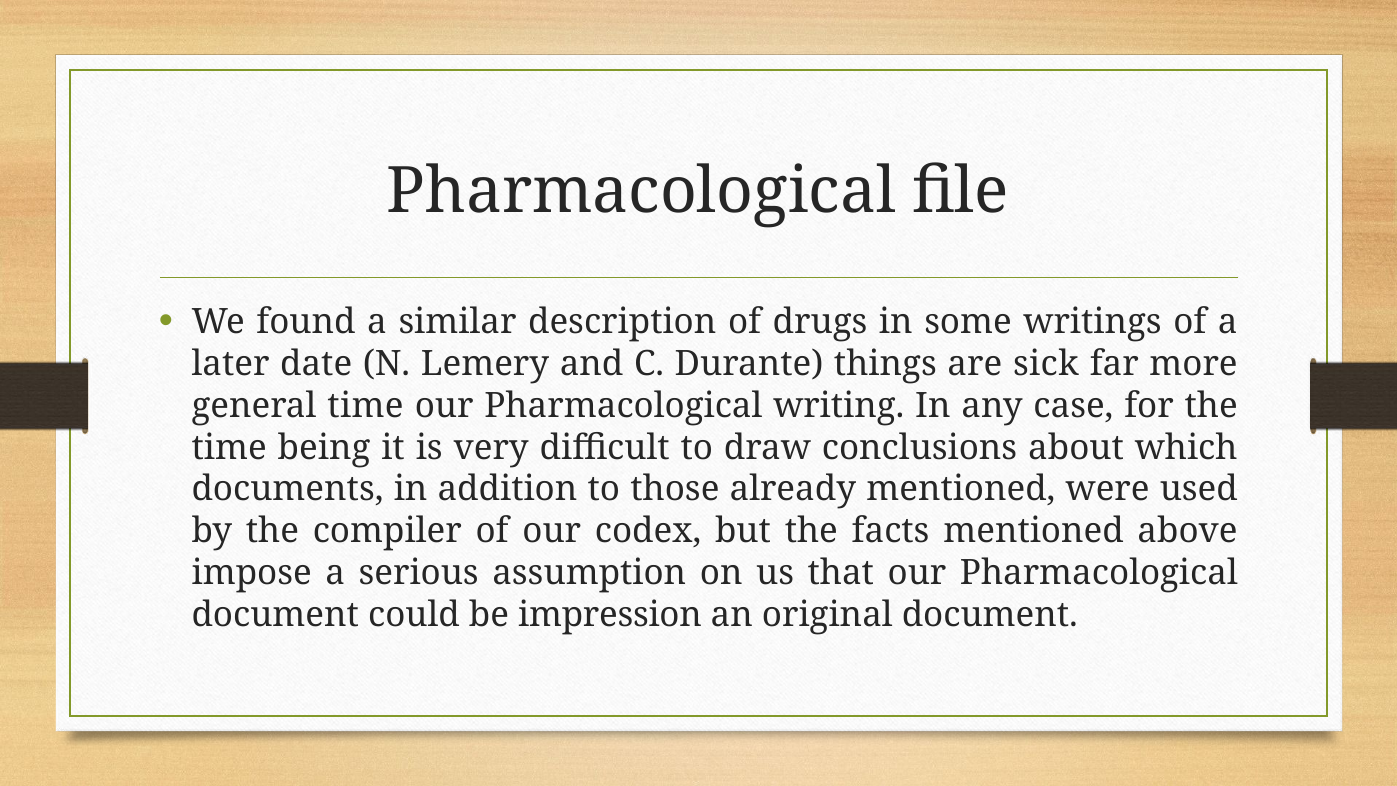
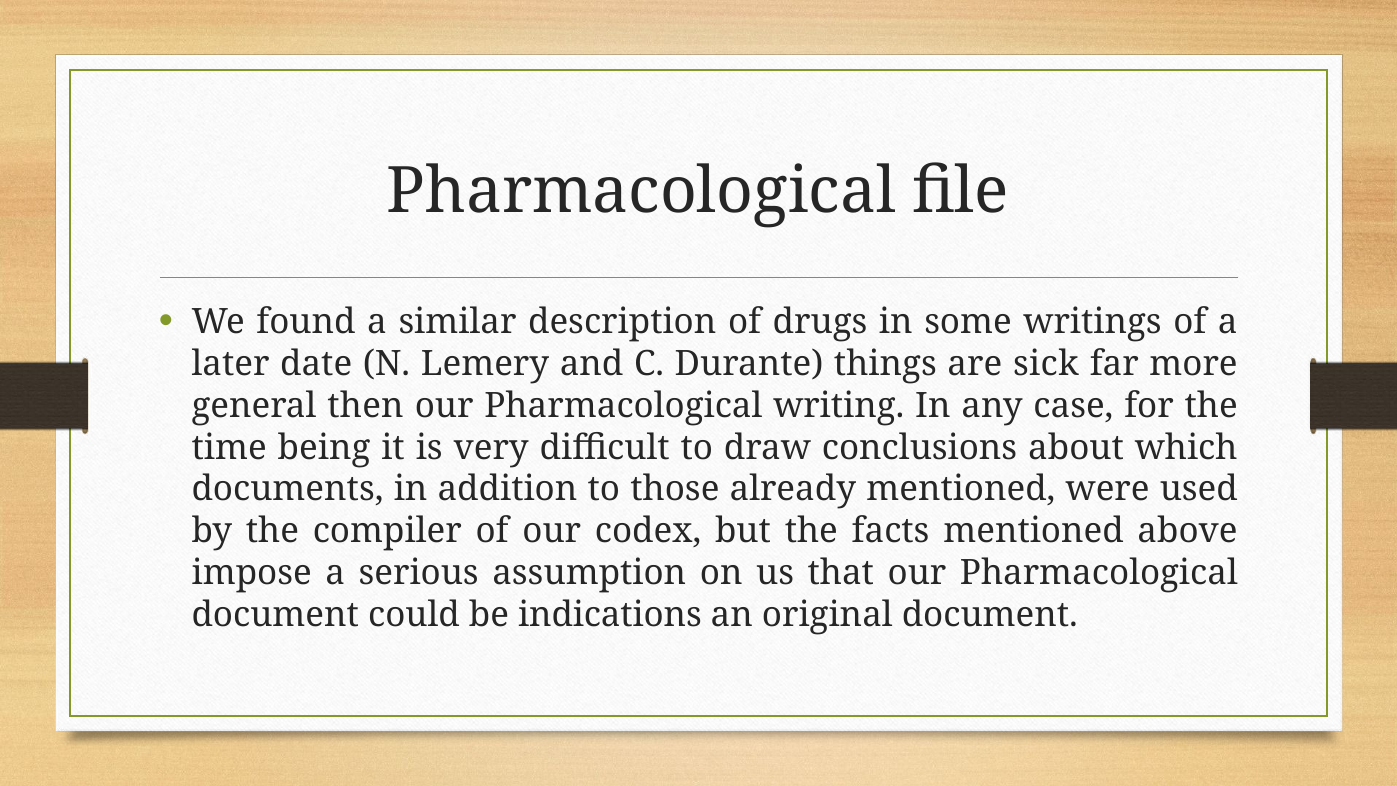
general time: time -> then
impression: impression -> indications
